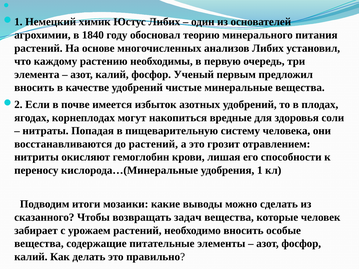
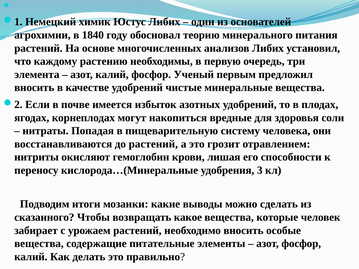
1: 1 -> 3
задач: задач -> какое
